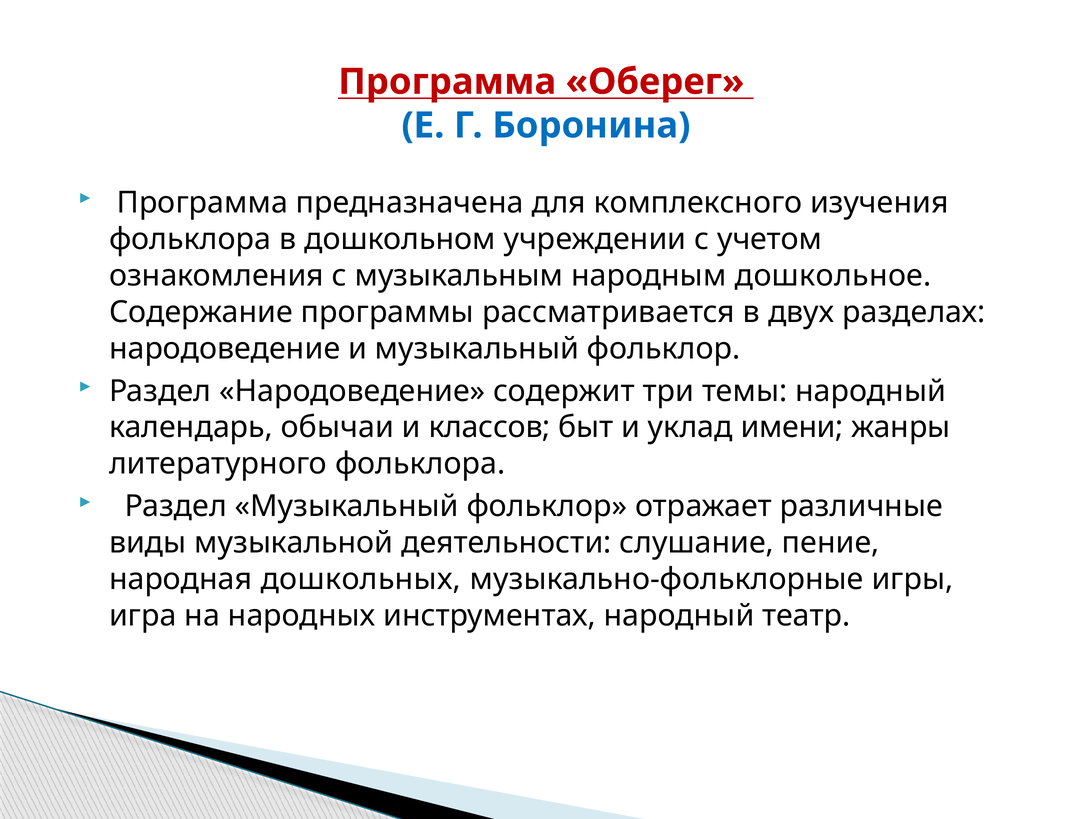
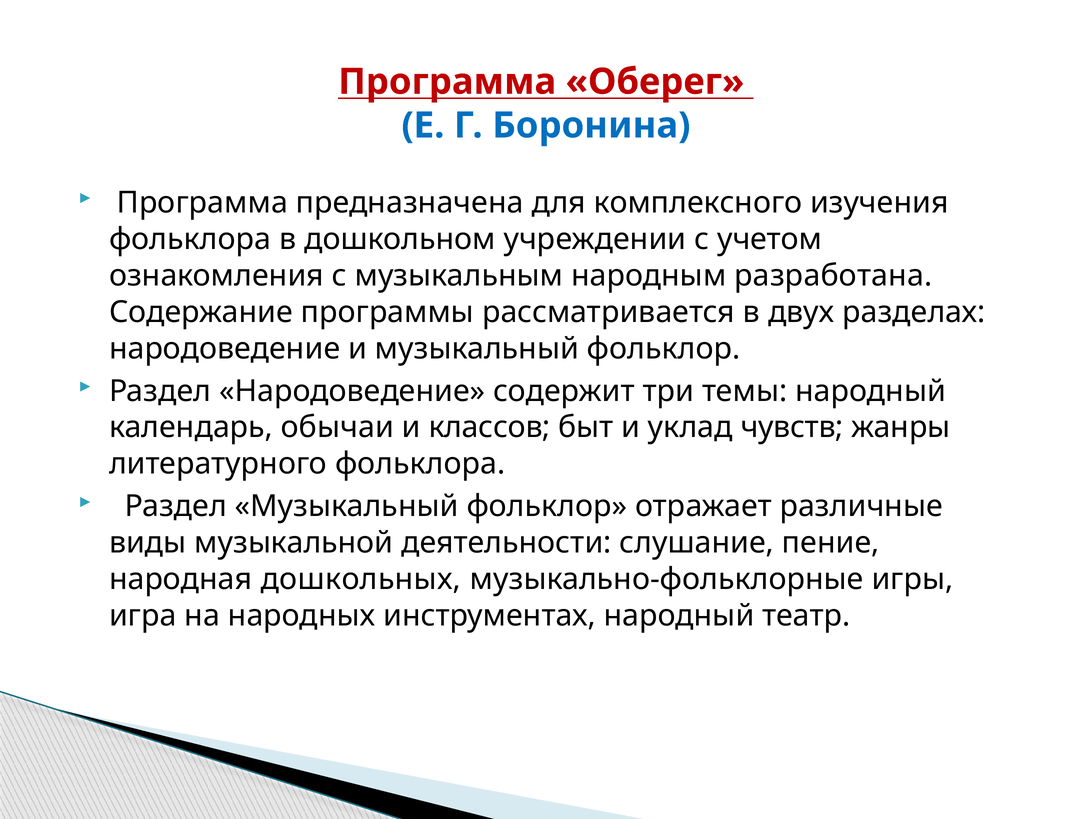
дошкольное: дошкольное -> разработана
имени: имени -> чувств
